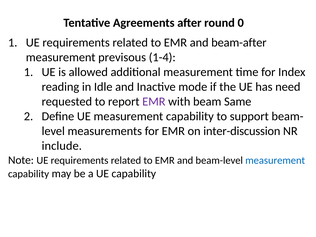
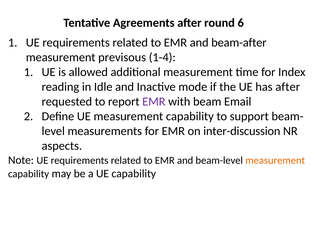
0: 0 -> 6
has need: need -> after
Same: Same -> Email
include: include -> aspects
measurement at (275, 160) colour: blue -> orange
